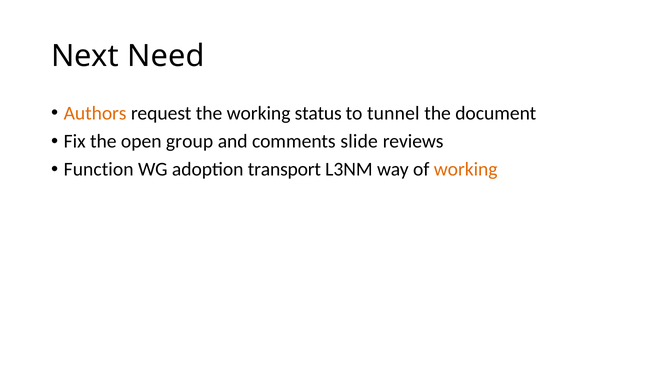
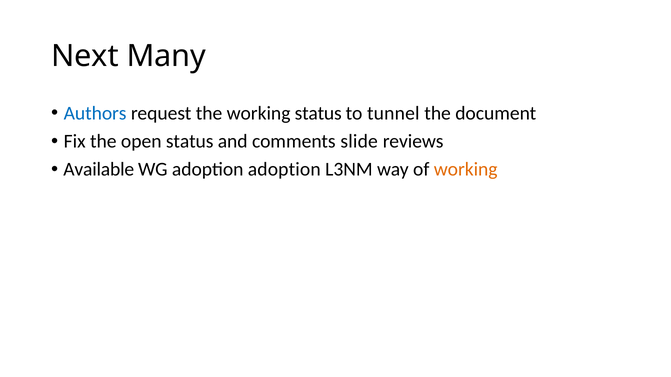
Need: Need -> Many
Authors colour: orange -> blue
open group: group -> status
Function: Function -> Available
adoption transport: transport -> adoption
